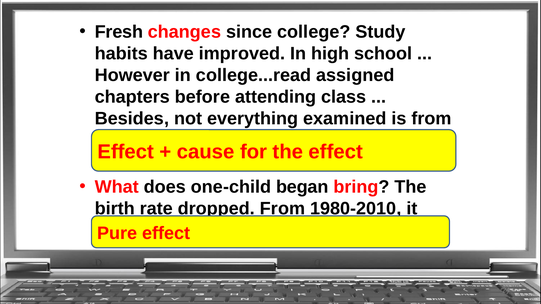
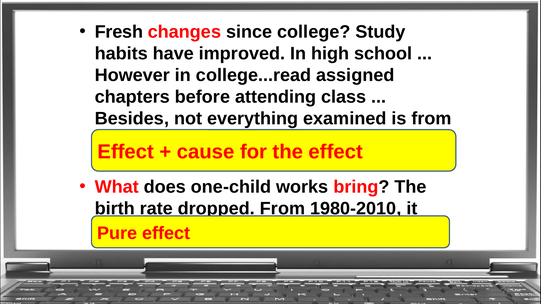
began: began -> works
